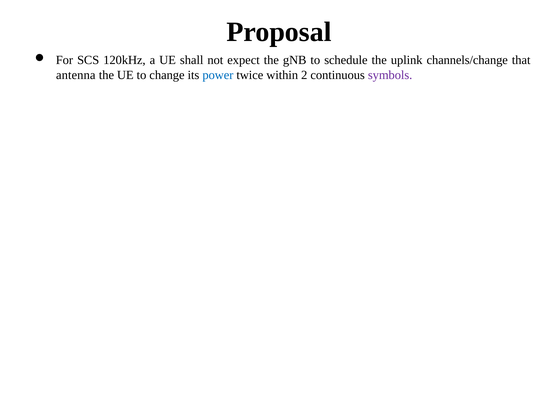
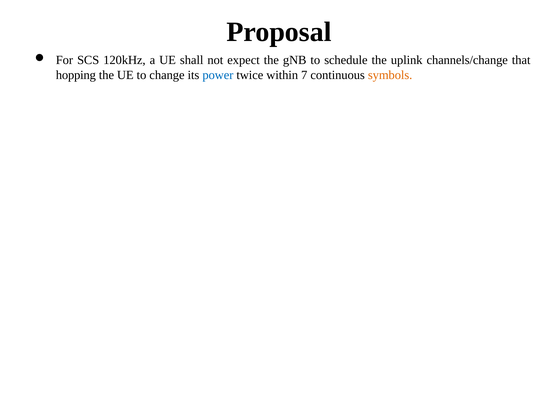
antenna: antenna -> hopping
2: 2 -> 7
symbols colour: purple -> orange
